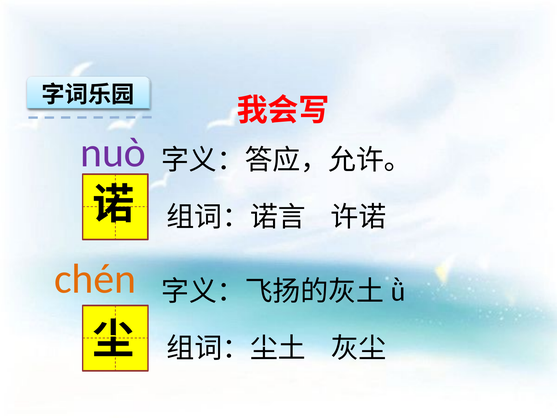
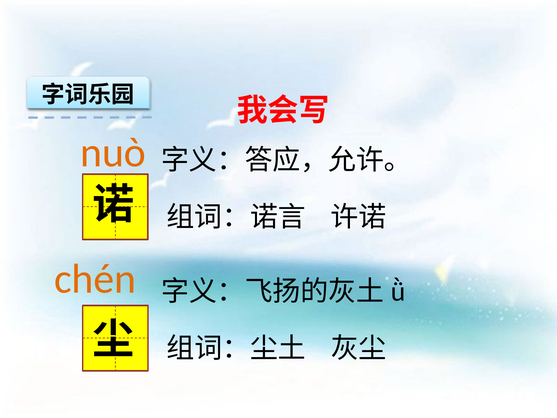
nuò colour: purple -> orange
